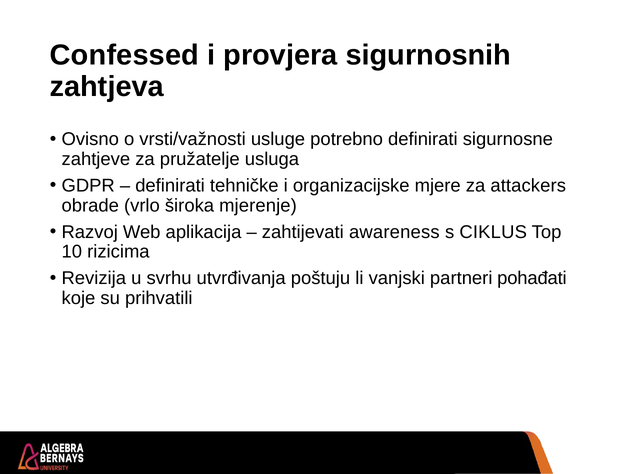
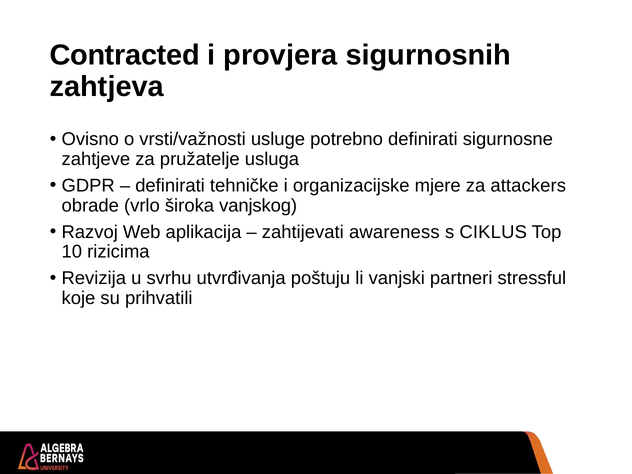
Confessed: Confessed -> Contracted
mjerenje: mjerenje -> vanjskog
pohađati: pohađati -> stressful
